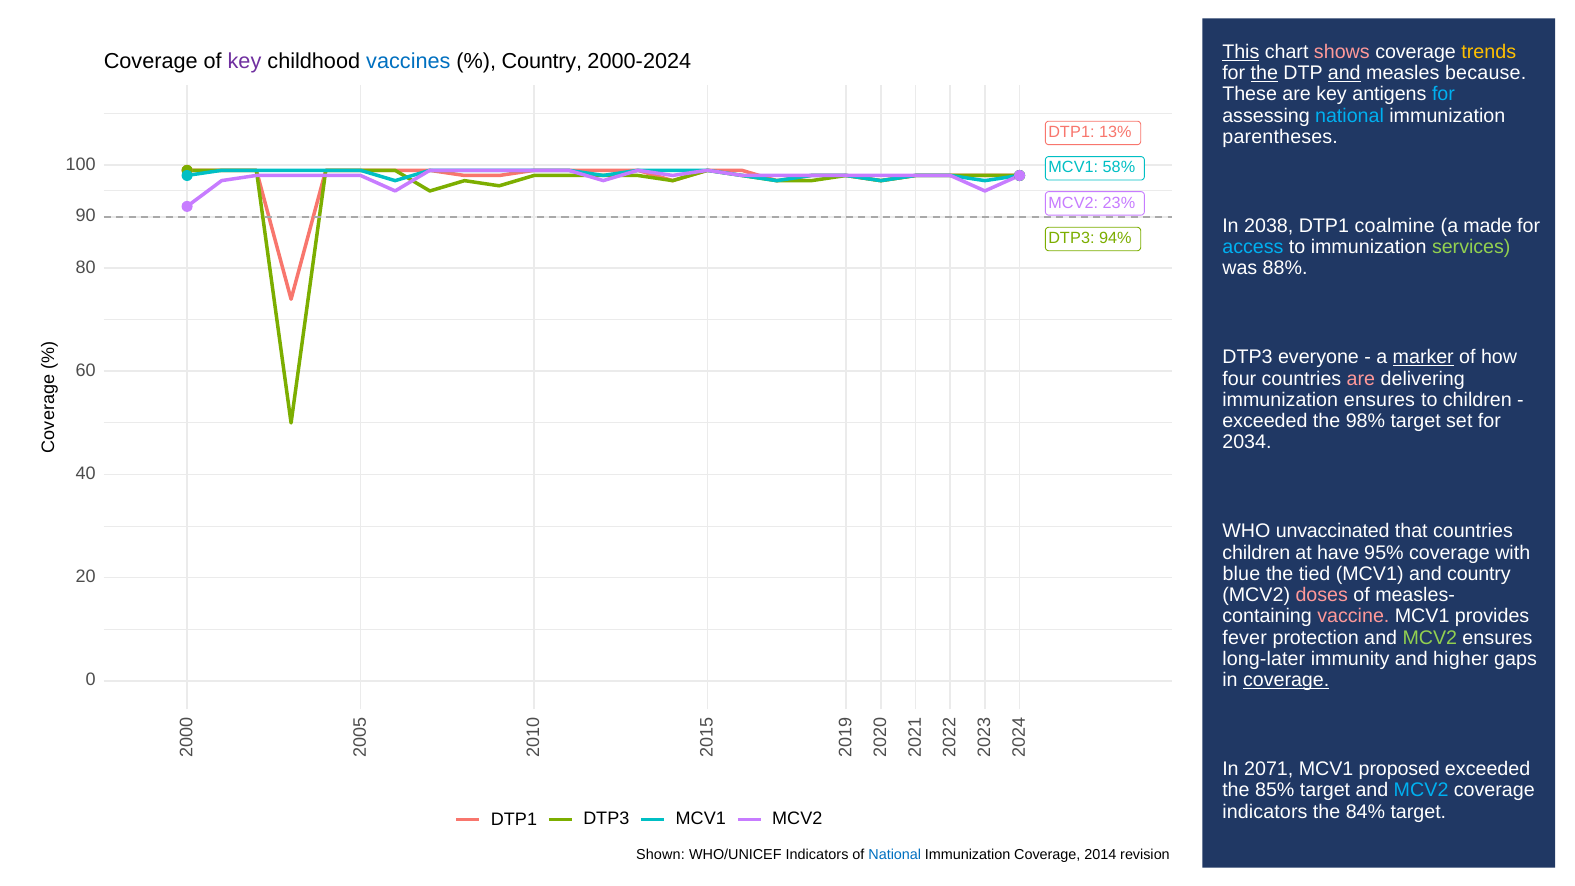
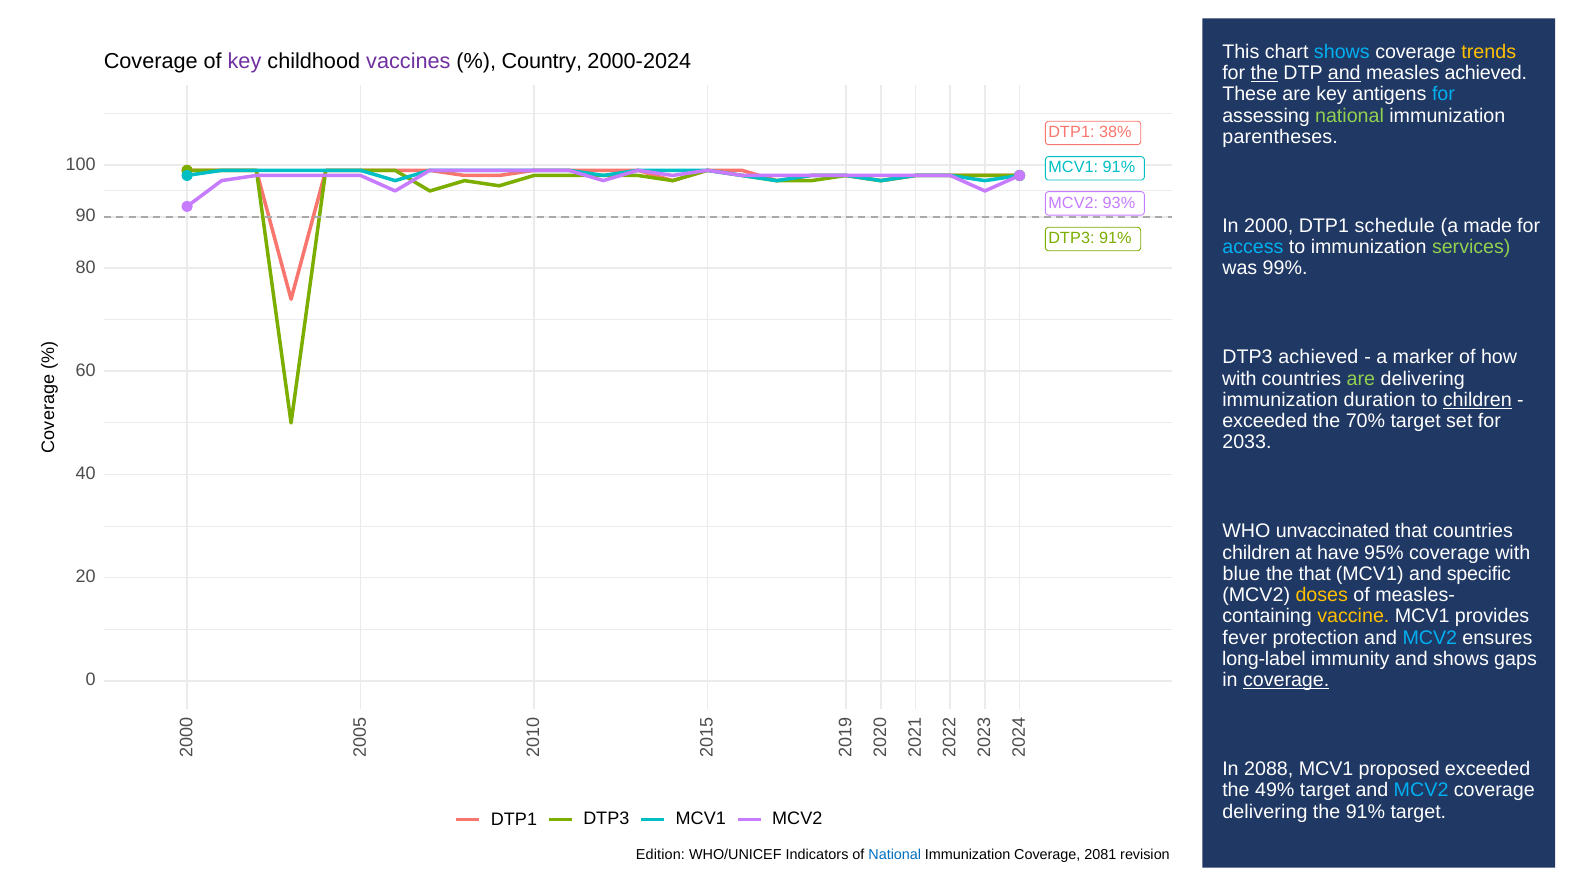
This underline: present -> none
shows at (1342, 52) colour: pink -> light blue
vaccines at (408, 61) colour: blue -> purple
measles because: because -> achieved
national at (1350, 116) colour: light blue -> light green
13%: 13% -> 38%
MCV1 58%: 58% -> 91%
23%: 23% -> 93%
2038: 2038 -> 2000
coalmine: coalmine -> schedule
DTP3 94%: 94% -> 91%
88%: 88% -> 99%
DTP3 everyone: everyone -> achieved
marker underline: present -> none
four at (1239, 379): four -> with
are at (1361, 379) colour: pink -> light green
immunization ensures: ensures -> duration
children at (1477, 400) underline: none -> present
98%: 98% -> 70%
2034: 2034 -> 2033
the tied: tied -> that
and country: country -> specific
doses colour: pink -> yellow
vaccine colour: pink -> yellow
MCV2 at (1430, 638) colour: light green -> light blue
long-later: long-later -> long-label
and higher: higher -> shows
2071: 2071 -> 2088
85%: 85% -> 49%
indicators at (1265, 812): indicators -> delivering
the 84%: 84% -> 91%
Shown: Shown -> Edition
2014: 2014 -> 2081
